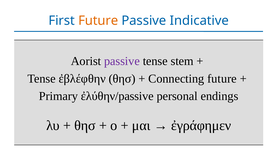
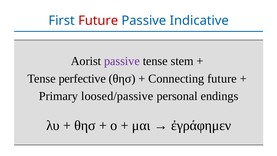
Future at (98, 21) colour: orange -> red
ἐβλέφθην: ἐβλέφθην -> perfective
ἐλύθην/passive: ἐλύθην/passive -> loosed/passive
